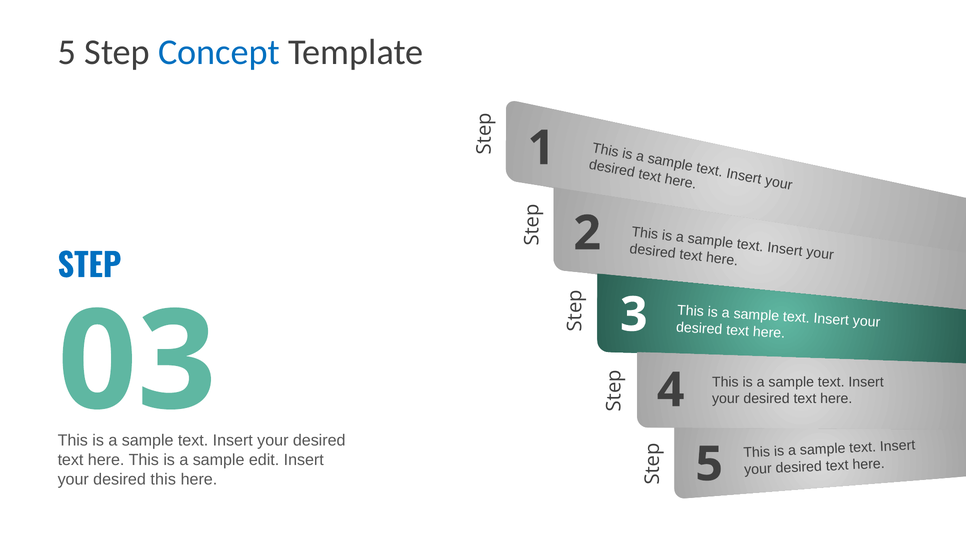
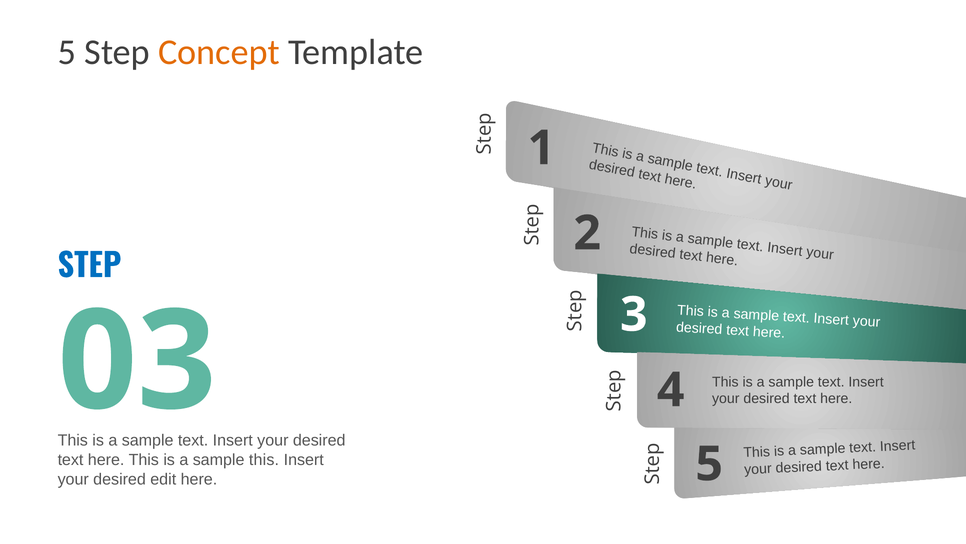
Concept colour: blue -> orange
sample edit: edit -> this
desired this: this -> edit
